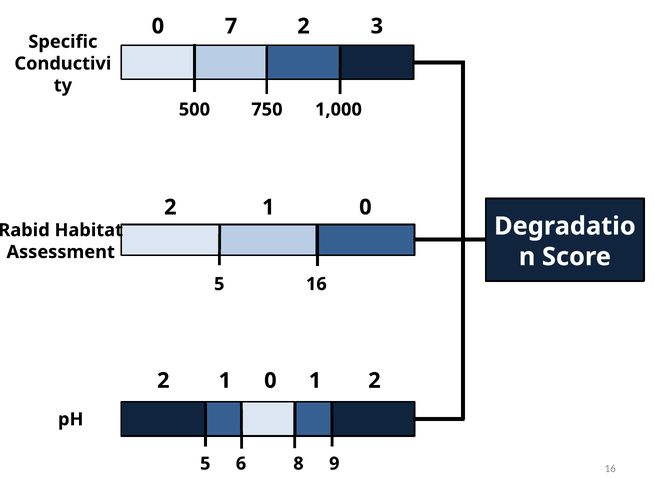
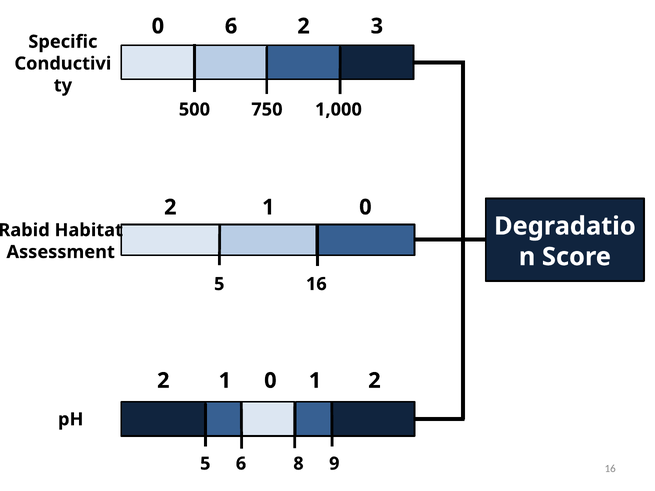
0 7: 7 -> 6
